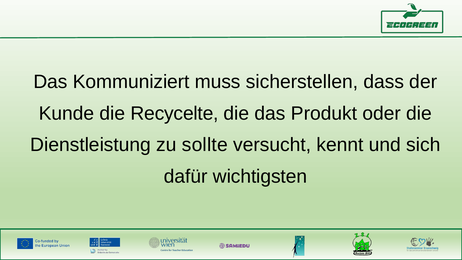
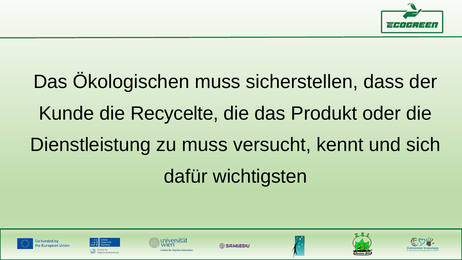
Kommuniziert: Kommuniziert -> Ökologischen
zu sollte: sollte -> muss
